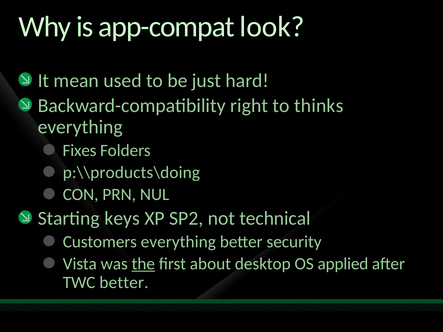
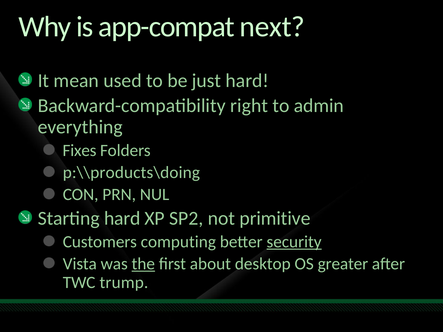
look: look -> next
thinks: thinks -> admin
Starting keys: keys -> hard
technical: technical -> primitive
Customers everything: everything -> computing
security underline: none -> present
applied: applied -> greater
TWC better: better -> trump
